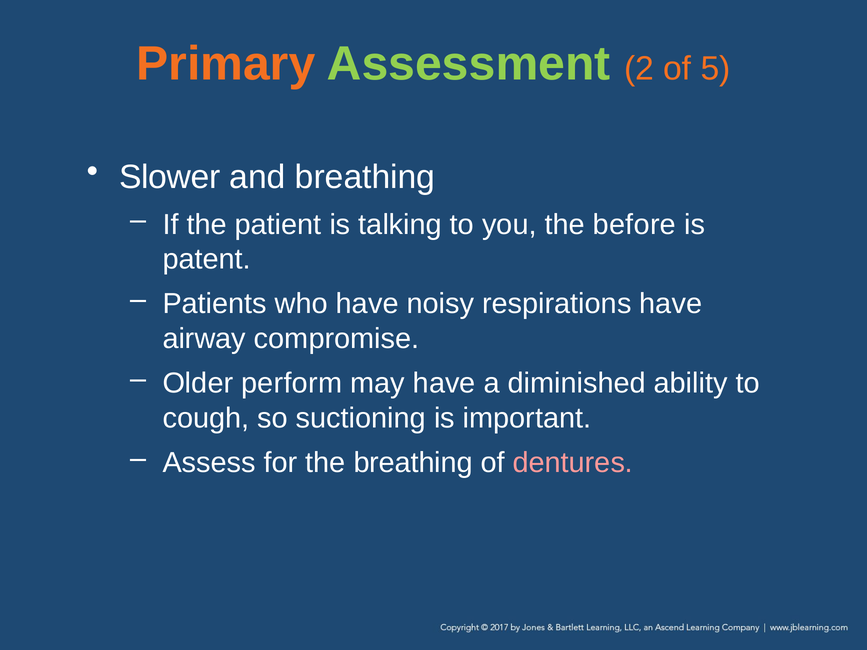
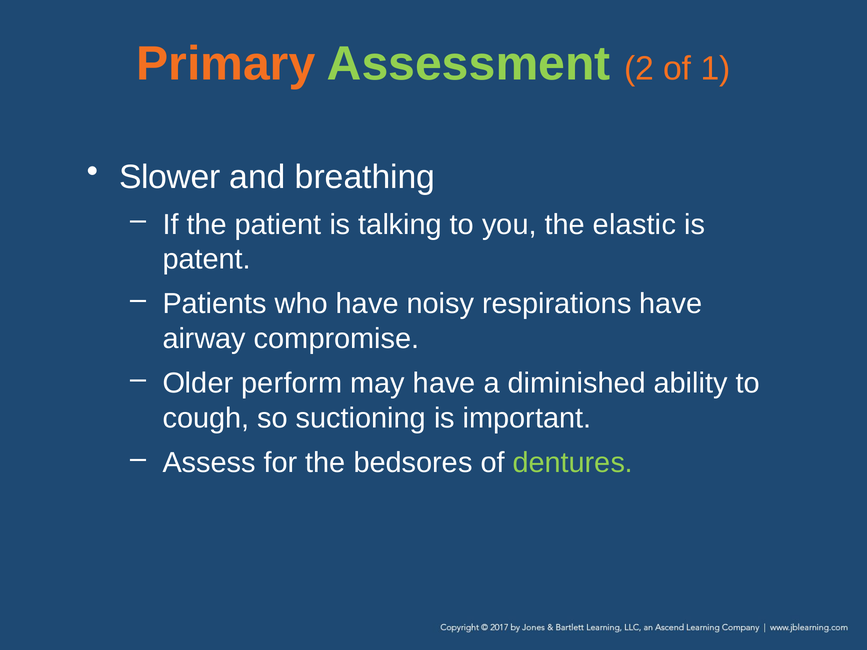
5: 5 -> 1
before: before -> elastic
the breathing: breathing -> bedsores
dentures colour: pink -> light green
